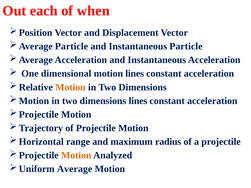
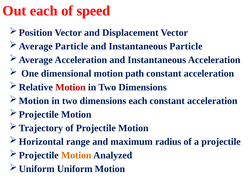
when: when -> speed
motion lines: lines -> path
Motion at (70, 87) colour: orange -> red
dimensions lines: lines -> each
Average: Average -> Uniform
